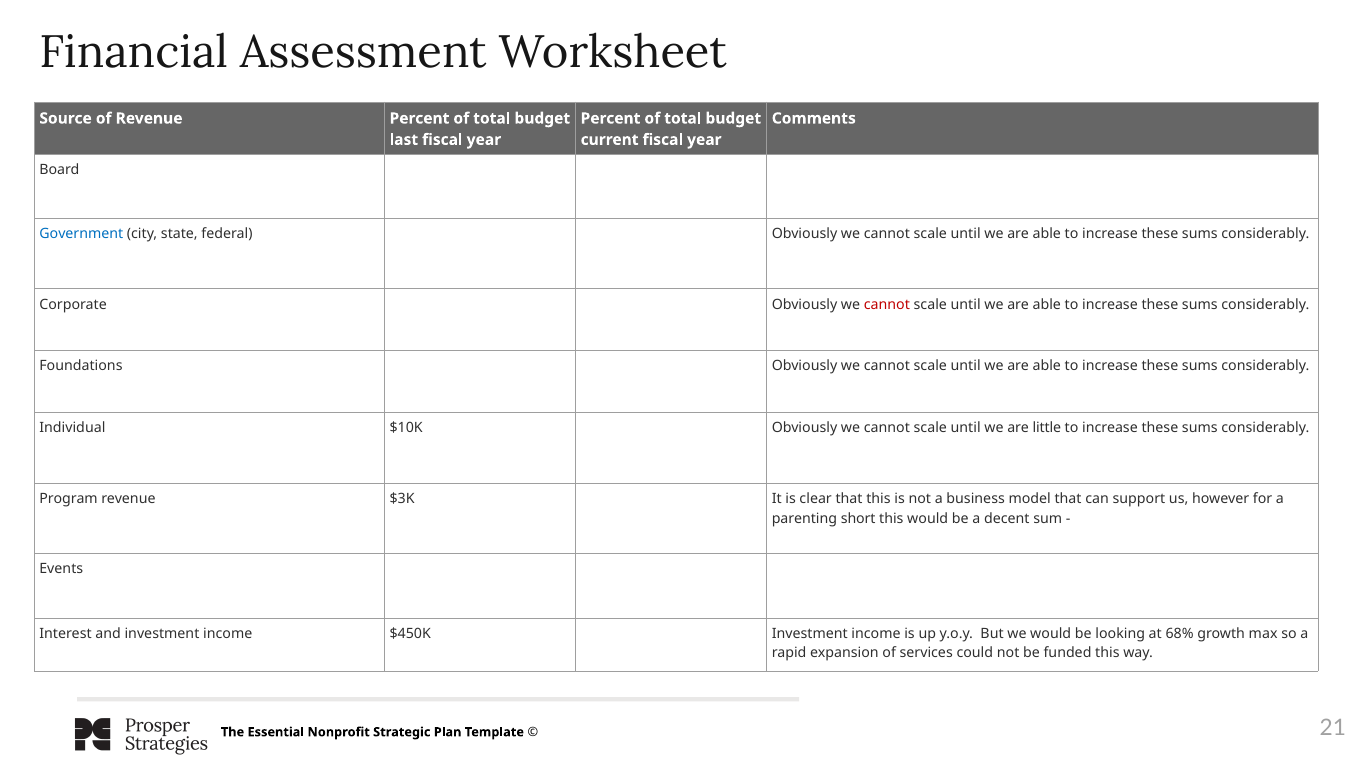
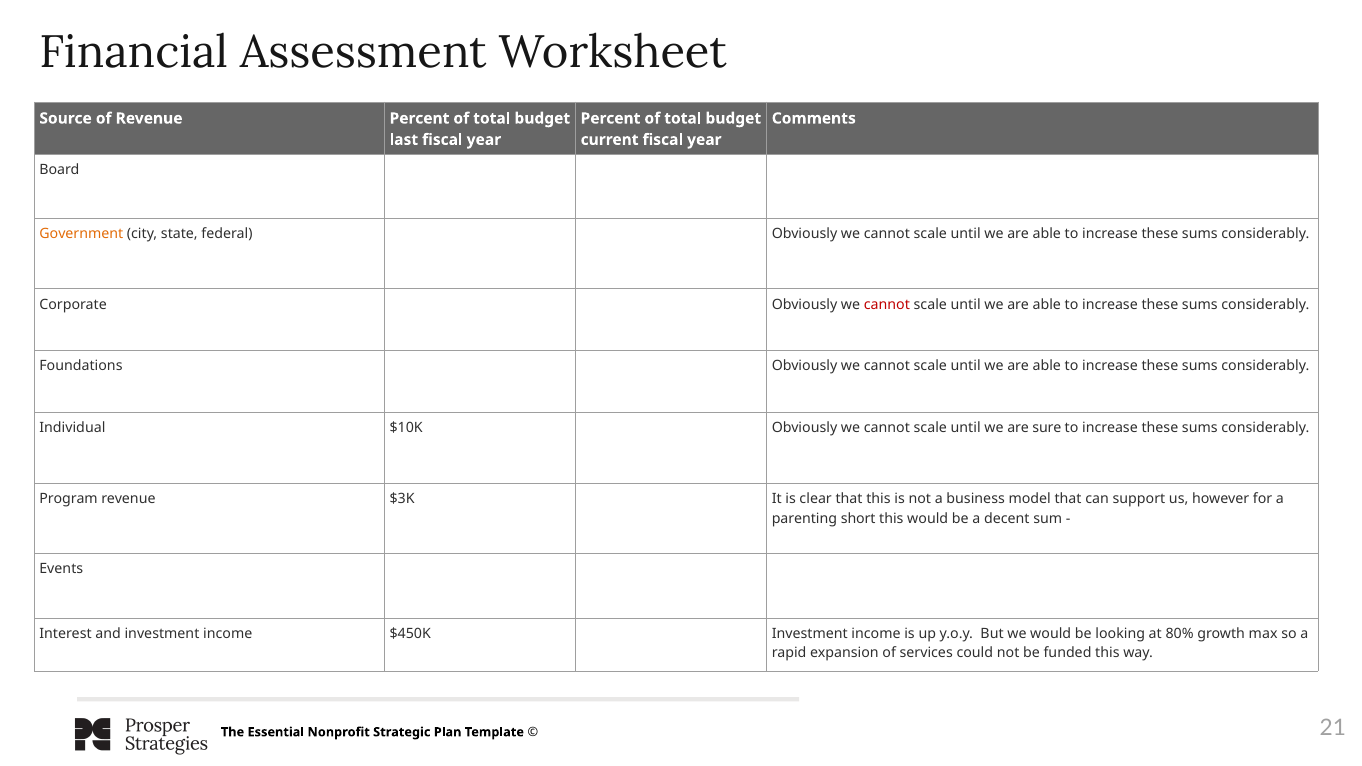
Government colour: blue -> orange
little: little -> sure
68%: 68% -> 80%
